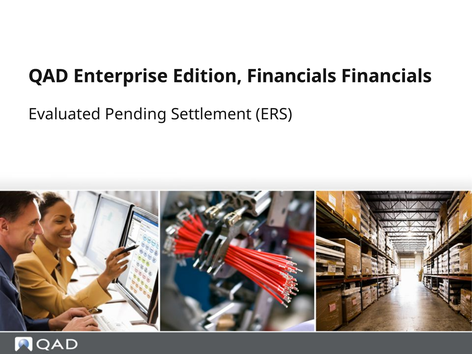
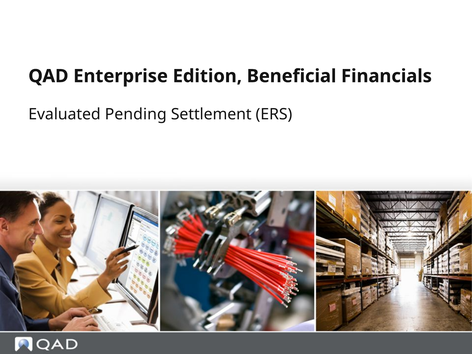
Edition Financials: Financials -> Beneficial
